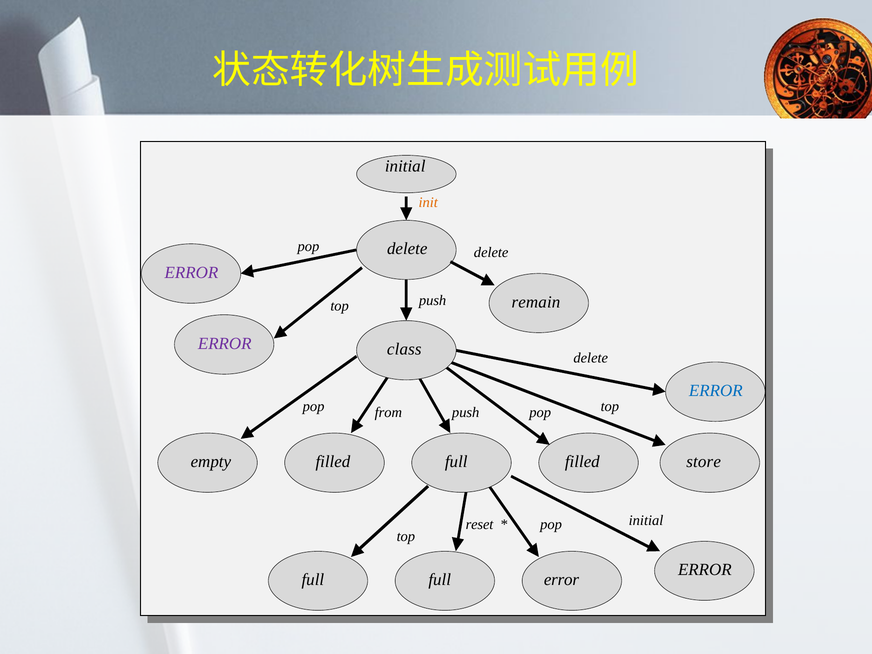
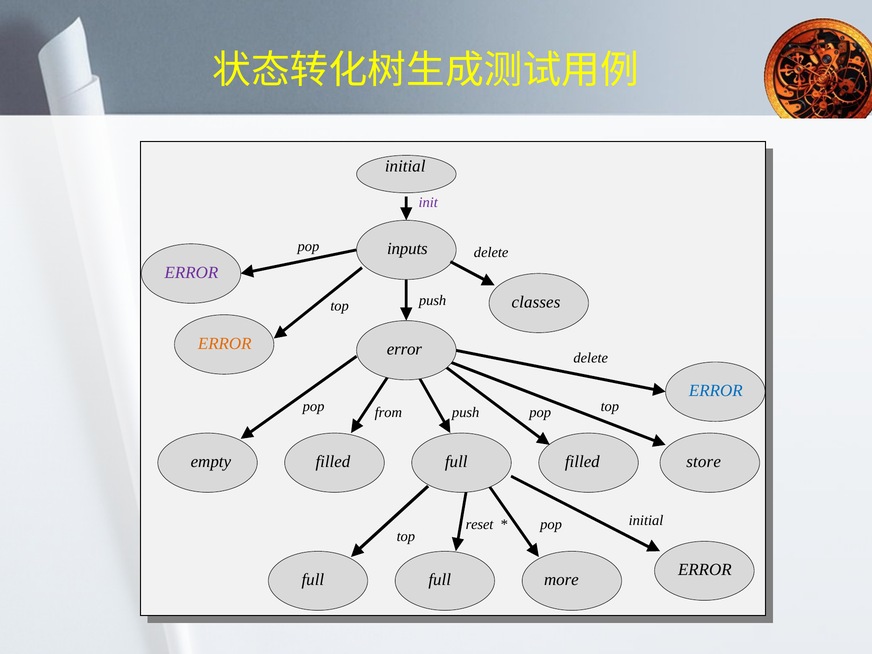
init colour: orange -> purple
delete at (407, 249): delete -> inputs
remain: remain -> classes
ERROR at (225, 343) colour: purple -> orange
class at (404, 349): class -> error
full error: error -> more
